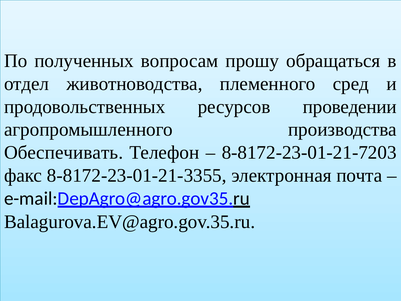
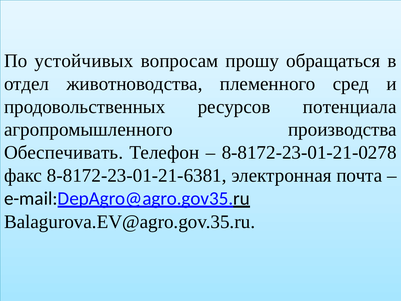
полученных: полученных -> устойчивых
проведении: проведении -> потенциала
8-8172-23-01-21-7203: 8-8172-23-01-21-7203 -> 8-8172-23-01-21-0278
8-8172-23-01-21-3355: 8-8172-23-01-21-3355 -> 8-8172-23-01-21-6381
